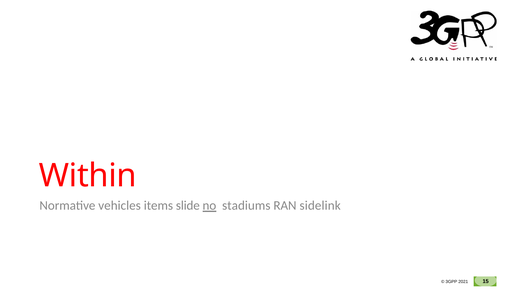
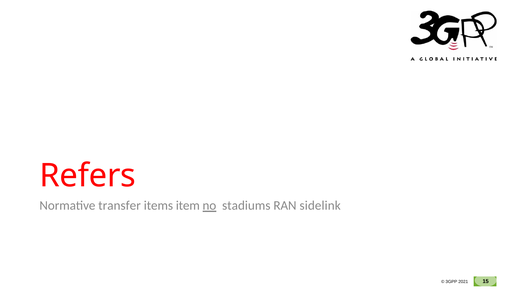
Within: Within -> Refers
vehicles: vehicles -> transfer
slide: slide -> item
